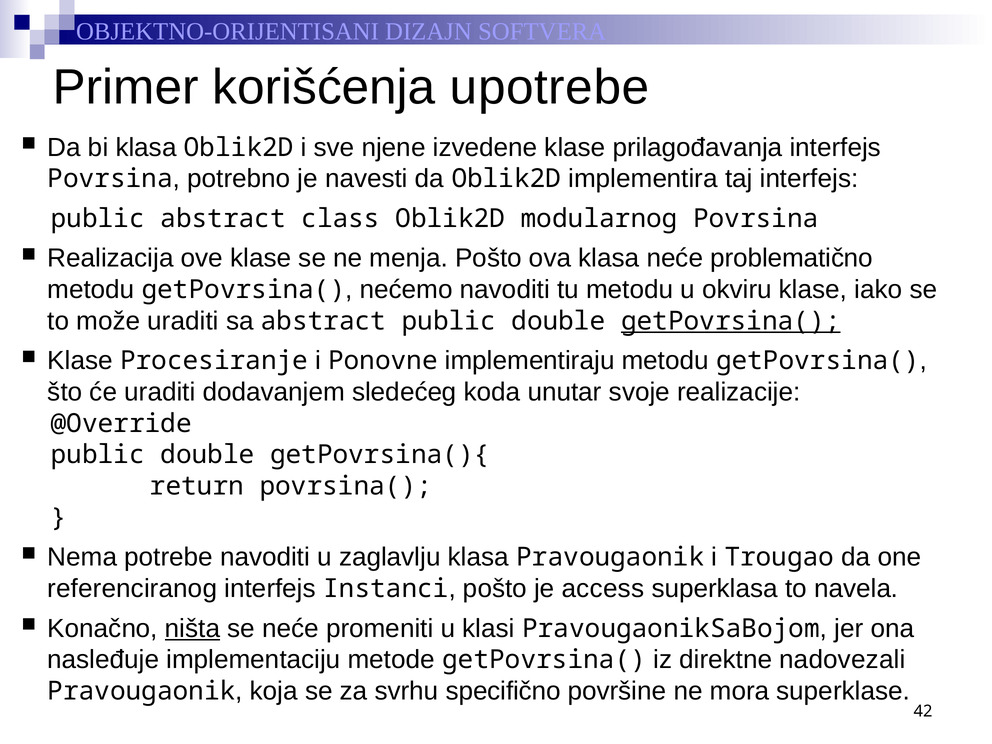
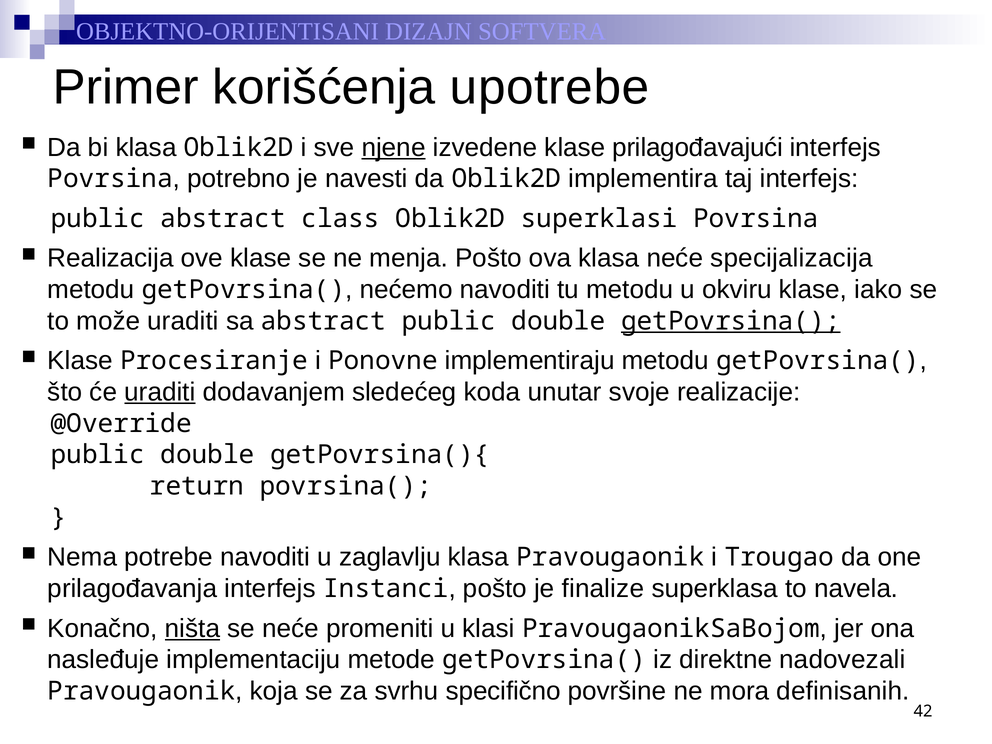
njene underline: none -> present
prilagođavanja: prilagođavanja -> prilagođavajući
modularnog: modularnog -> superklasi
problematično: problematično -> specijalizacija
uraditi at (160, 392) underline: none -> present
referenciranog: referenciranog -> prilagođavanja
access: access -> finalize
superklase: superklase -> definisanih
